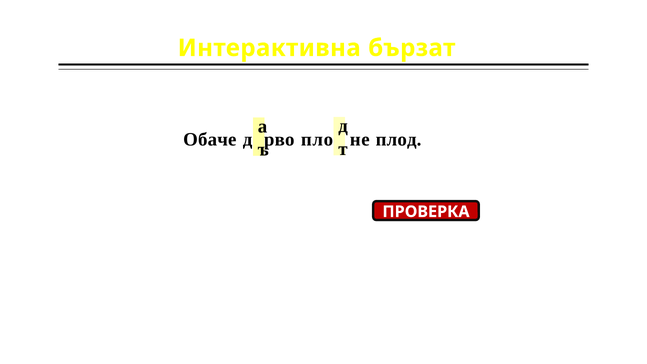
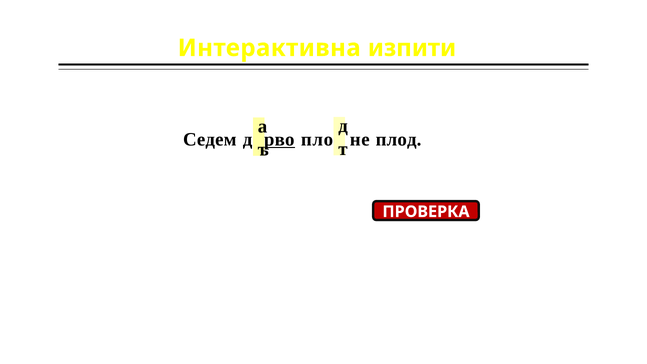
бързат: бързат -> изпити
Обаче: Обаче -> Седем
рво underline: none -> present
